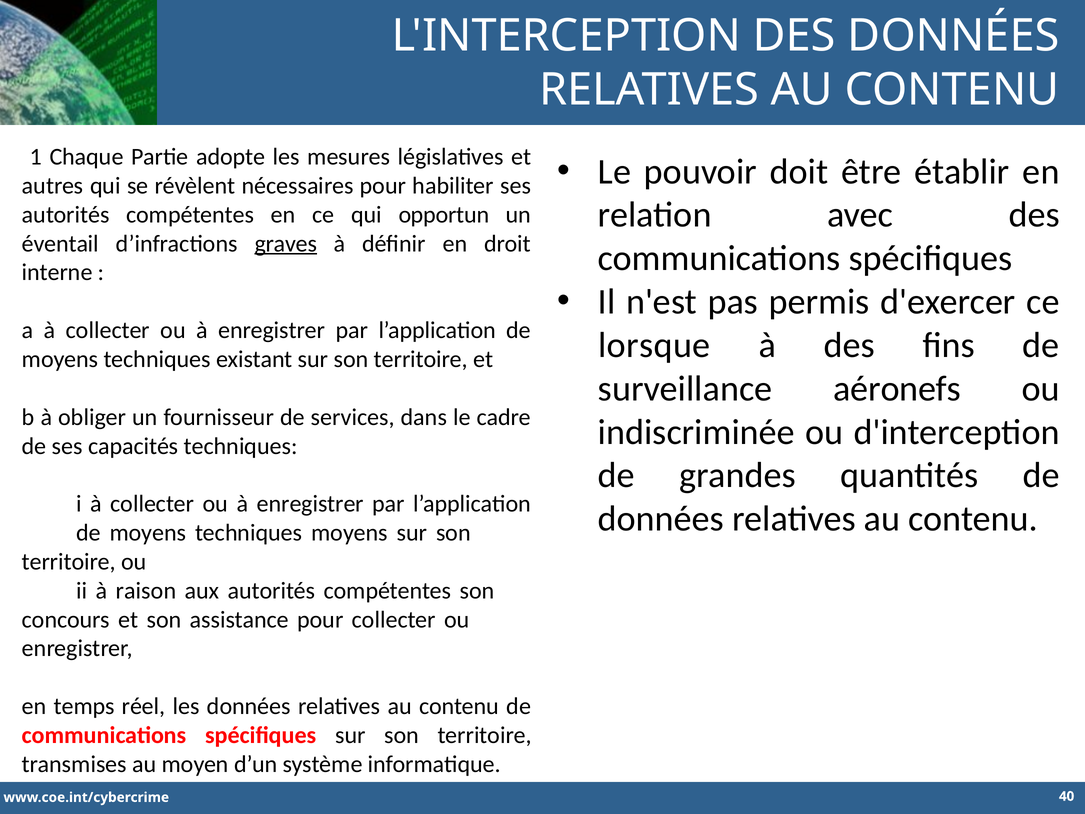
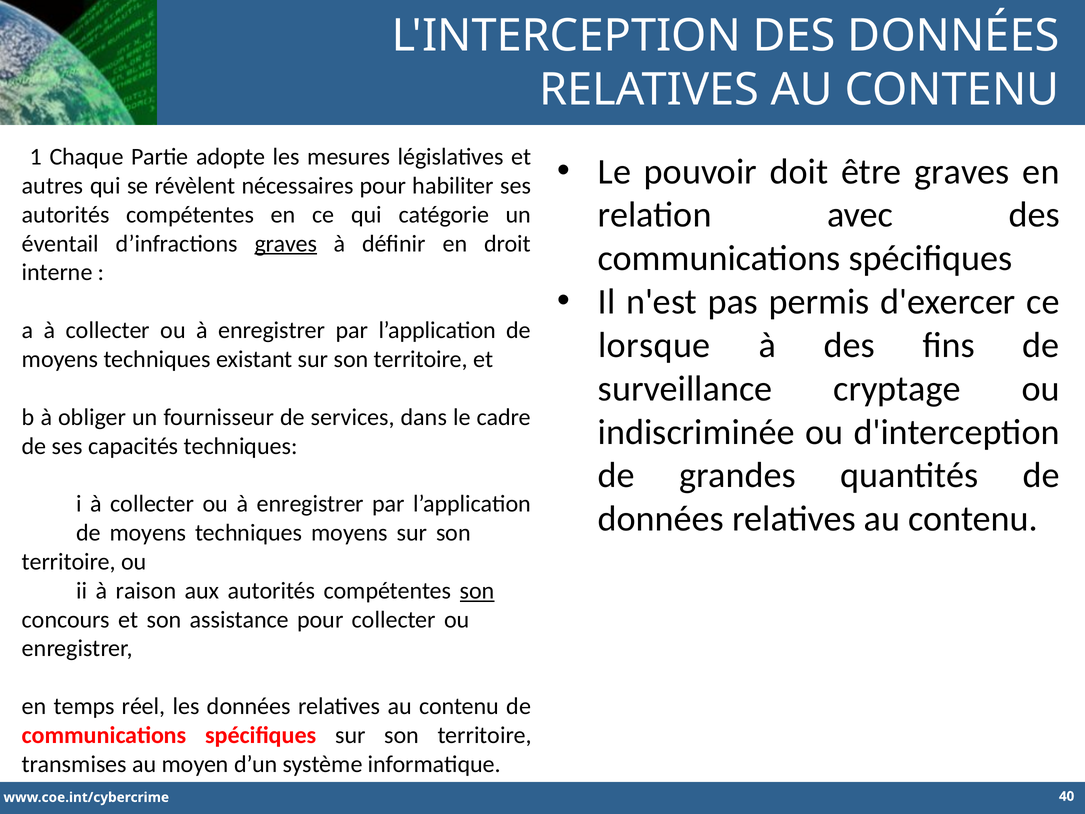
être établir: établir -> graves
opportun: opportun -> catégorie
aéronefs: aéronefs -> cryptage
son at (477, 591) underline: none -> present
